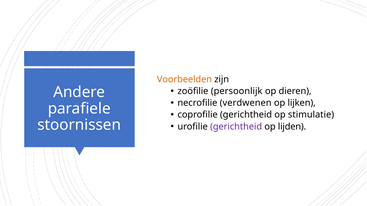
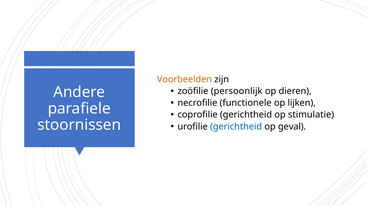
verdwenen: verdwenen -> functionele
gerichtheid at (236, 127) colour: purple -> blue
lijden: lijden -> geval
